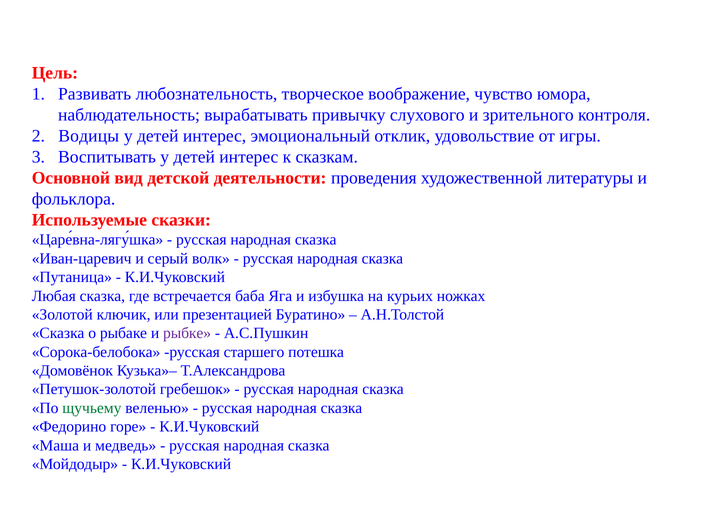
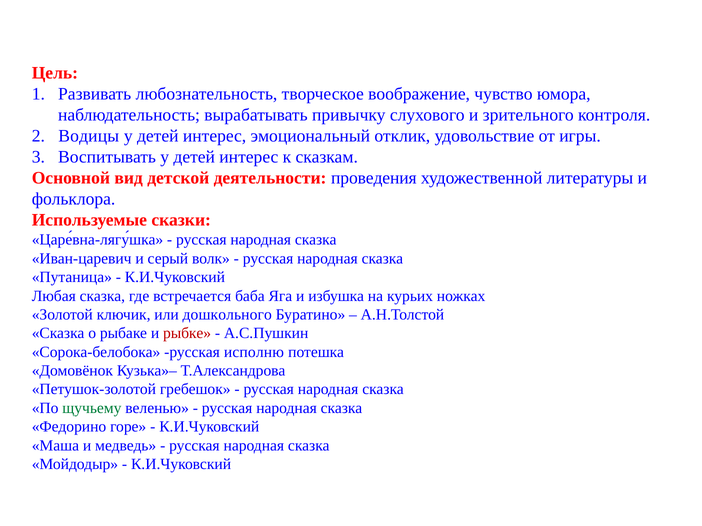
презентацией: презентацией -> дошкольного
рыбке colour: purple -> red
старшего: старшего -> исполню
